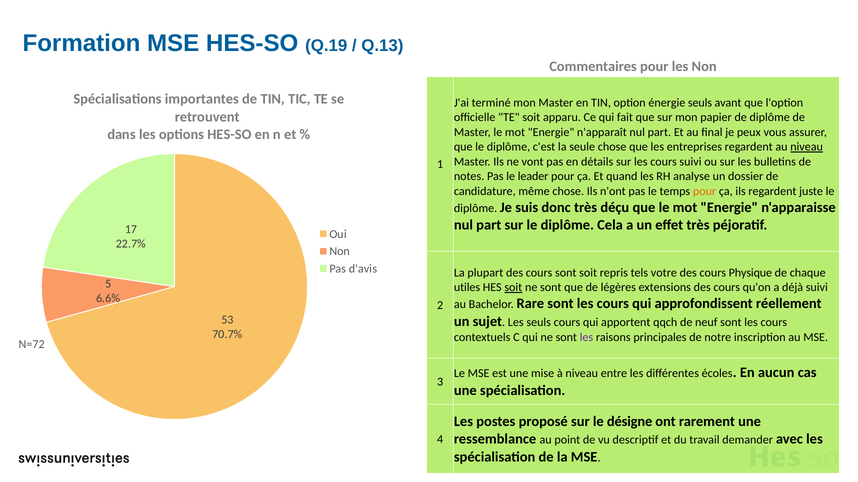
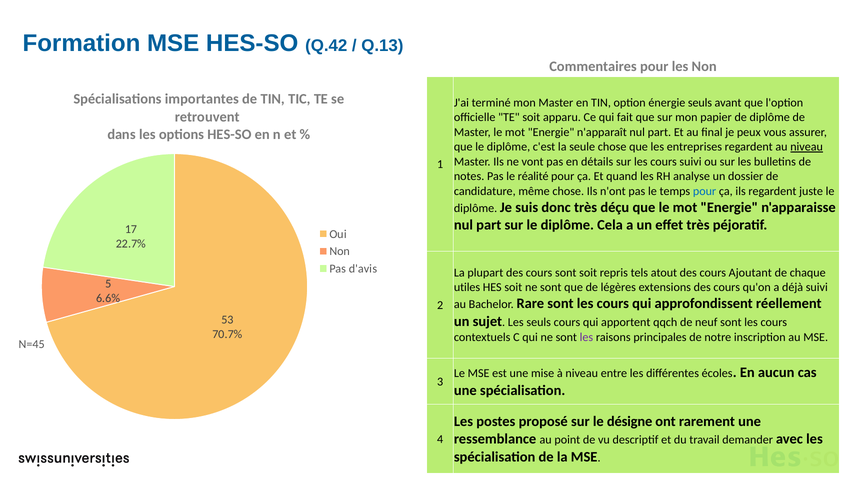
Q.19: Q.19 -> Q.42
leader: leader -> réalité
pour at (705, 191) colour: orange -> blue
votre: votre -> atout
Physique: Physique -> Ajoutant
soit at (513, 288) underline: present -> none
N=72: N=72 -> N=45
